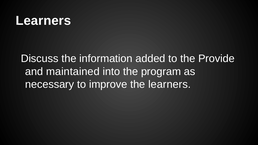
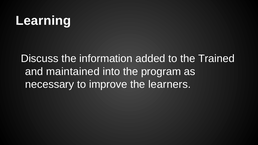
Learners at (43, 21): Learners -> Learning
Provide: Provide -> Trained
